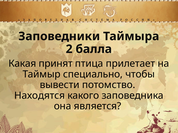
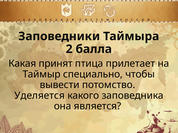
Находятся: Находятся -> Уделяется
